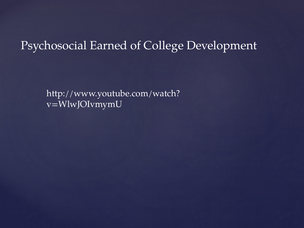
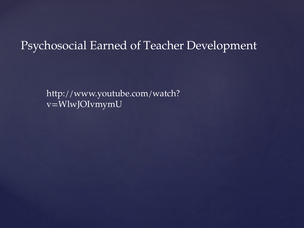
College: College -> Teacher
